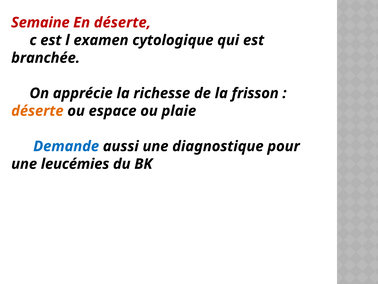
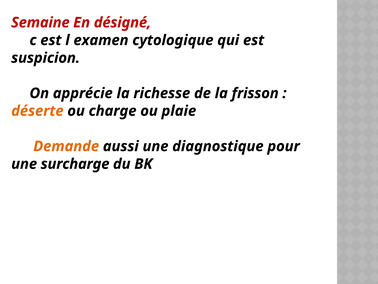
En déserte: déserte -> désigné
branchée: branchée -> suspicion
espace: espace -> charge
Demande colour: blue -> orange
leucémies: leucémies -> surcharge
